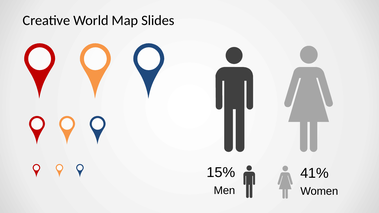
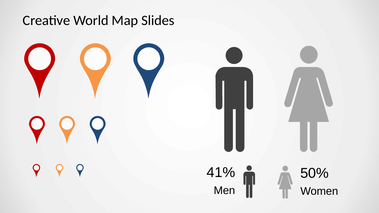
15%: 15% -> 41%
41%: 41% -> 50%
